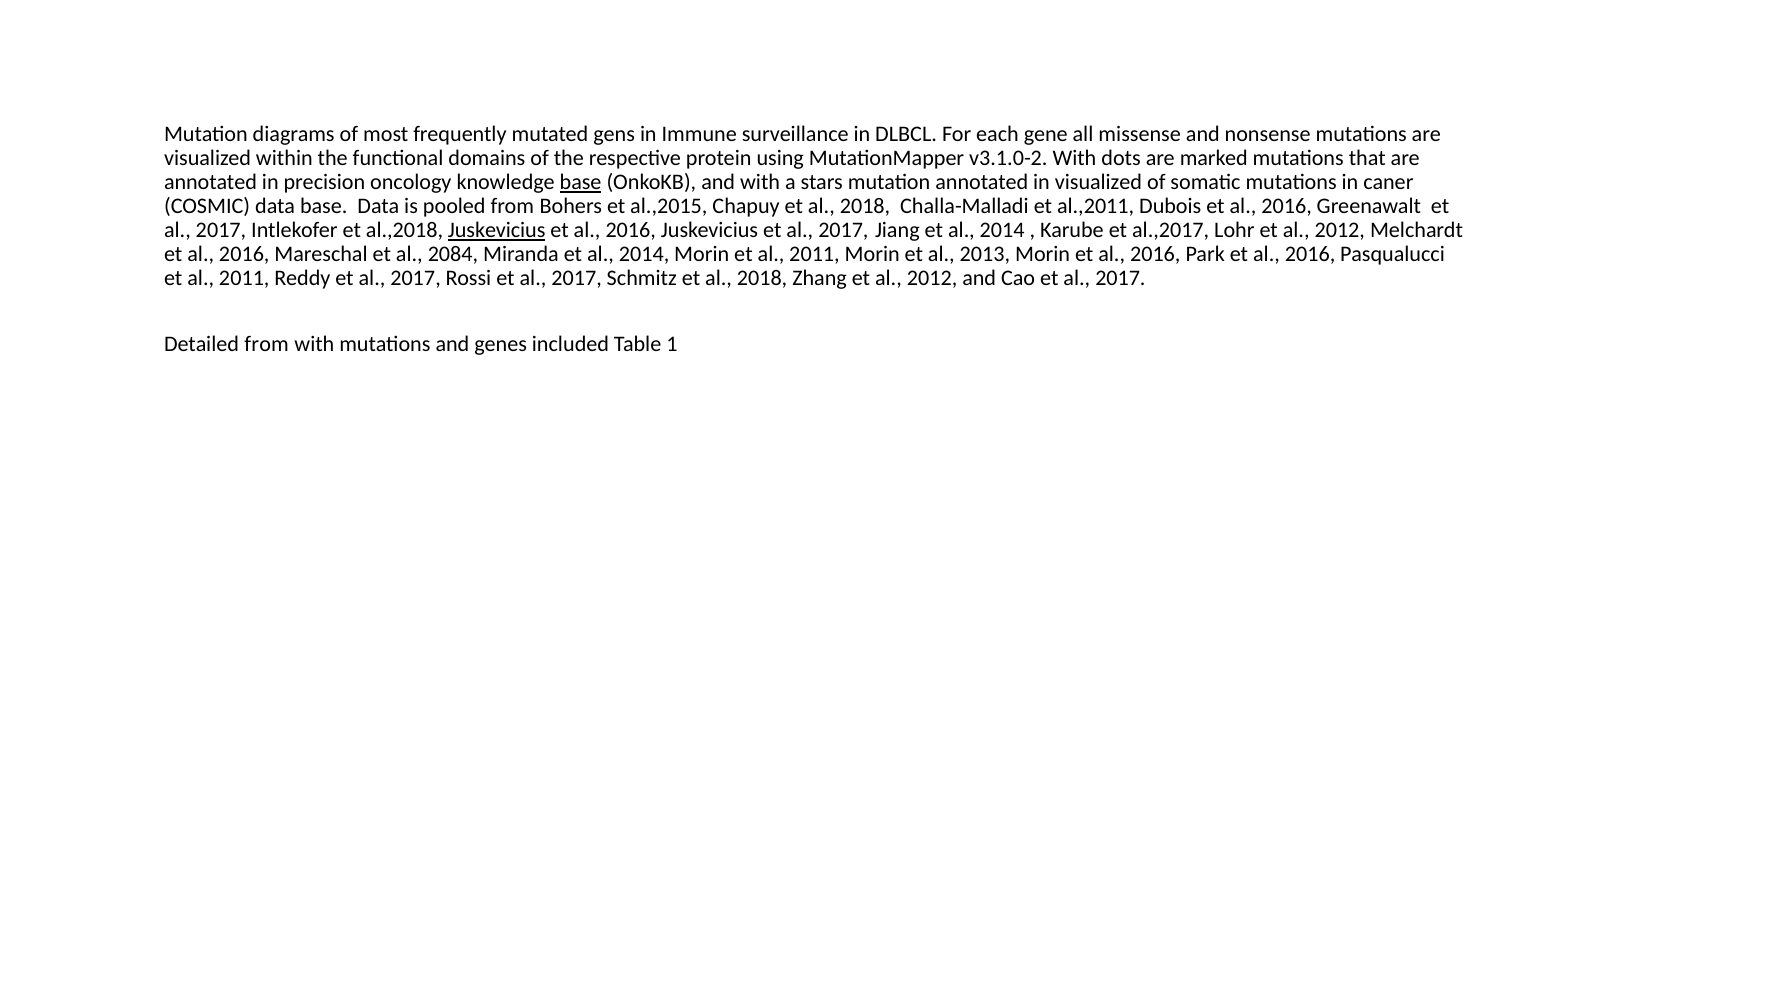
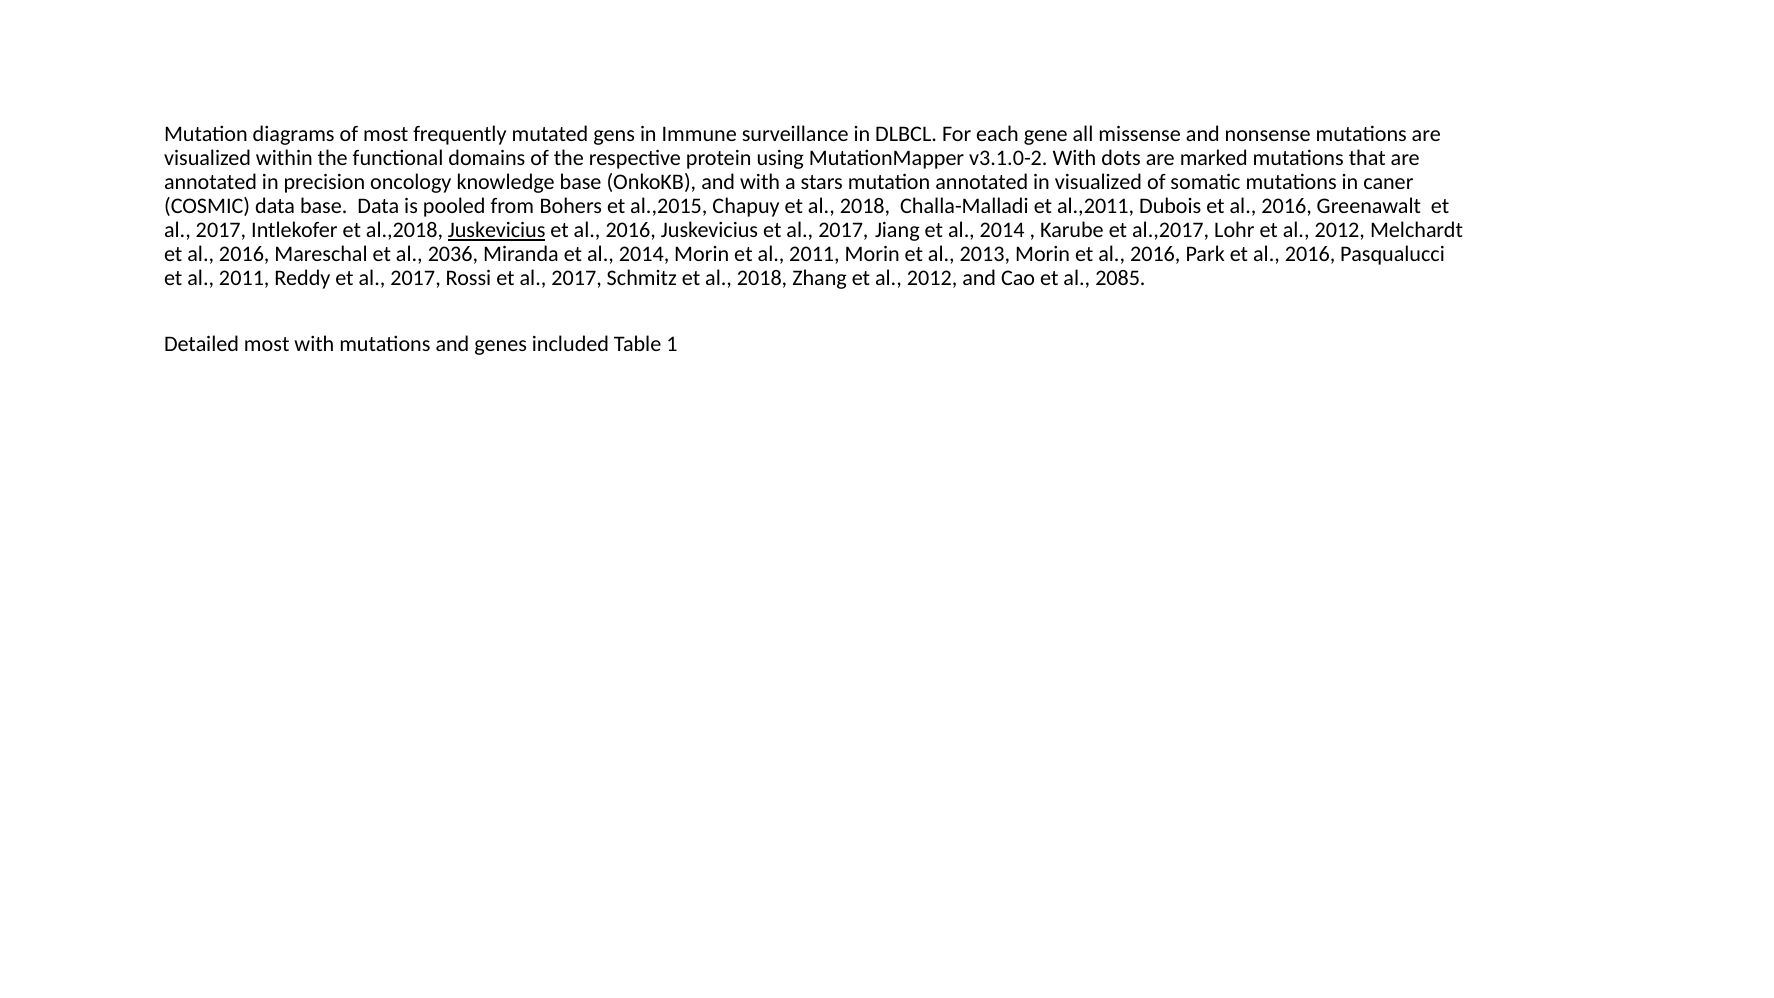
base at (581, 182) underline: present -> none
2084: 2084 -> 2036
Cao et al 2017: 2017 -> 2085
Detailed from: from -> most
